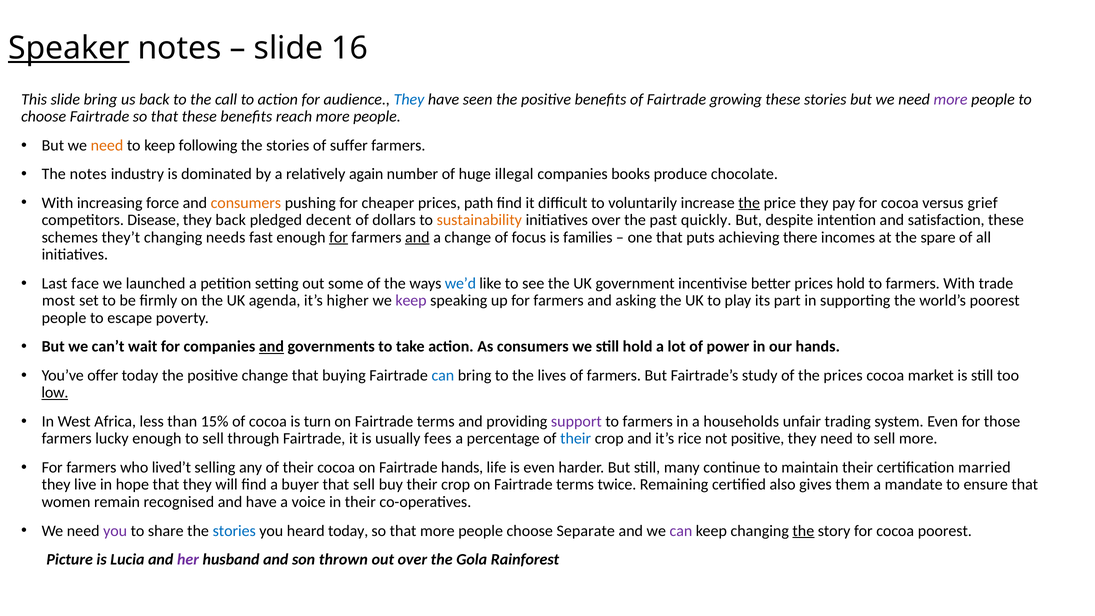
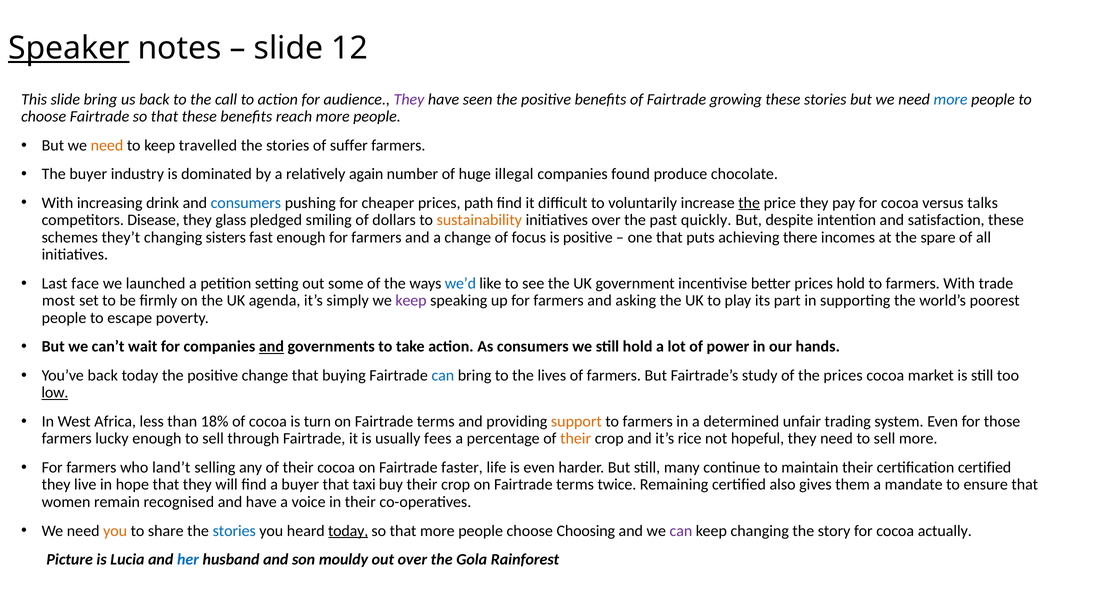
16: 16 -> 12
They at (409, 99) colour: blue -> purple
more at (951, 99) colour: purple -> blue
following: following -> travelled
The notes: notes -> buyer
books: books -> found
force: force -> drink
consumers at (246, 203) colour: orange -> blue
grief: grief -> talks
they back: back -> glass
decent: decent -> smiling
needs: needs -> sisters
for at (339, 237) underline: present -> none
and at (417, 237) underline: present -> none
is families: families -> positive
higher: higher -> simply
You’ve offer: offer -> back
15%: 15% -> 18%
support colour: purple -> orange
households: households -> determined
their at (576, 439) colour: blue -> orange
not positive: positive -> hopeful
lived’t: lived’t -> land’t
Fairtrade hands: hands -> faster
certification married: married -> certified
that sell: sell -> taxi
you at (115, 531) colour: purple -> orange
today at (348, 531) underline: none -> present
Separate: Separate -> Choosing
the at (803, 531) underline: present -> none
cocoa poorest: poorest -> actually
her colour: purple -> blue
thrown: thrown -> mouldy
